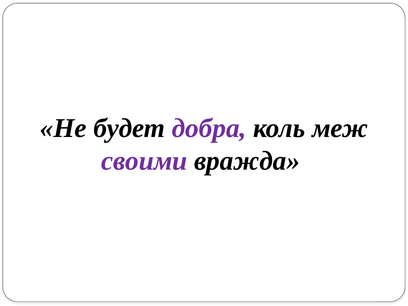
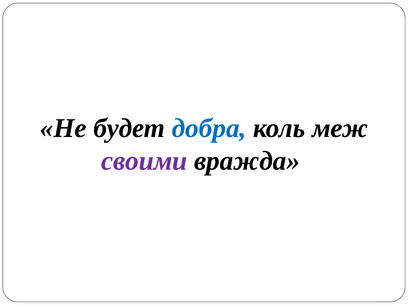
добра colour: purple -> blue
